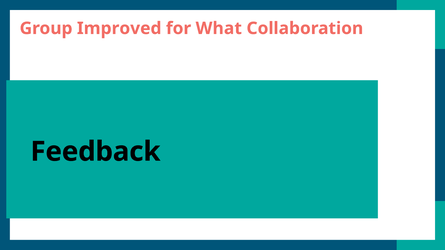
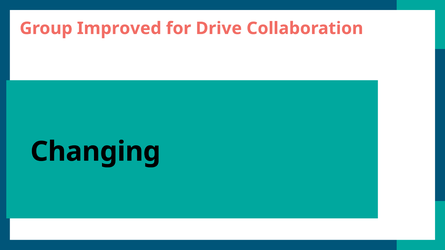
What: What -> Drive
Feedback: Feedback -> Changing
